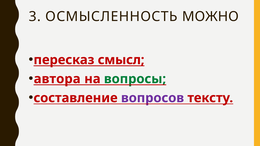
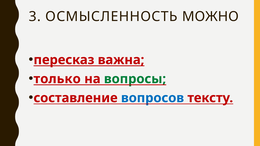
смысл: смысл -> важна
автора: автора -> только
вопросов colour: purple -> blue
